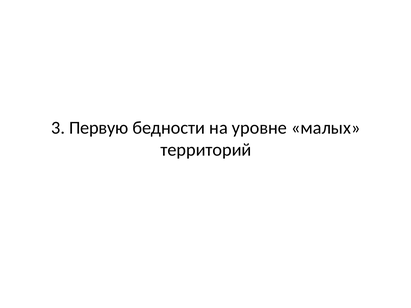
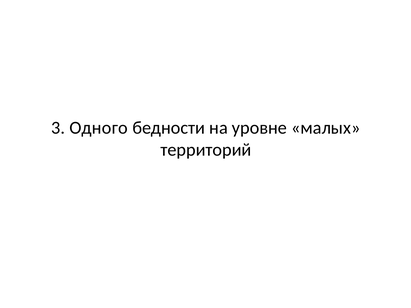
Первую: Первую -> Одного
